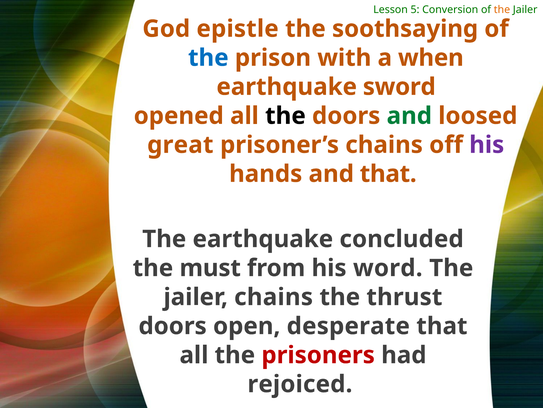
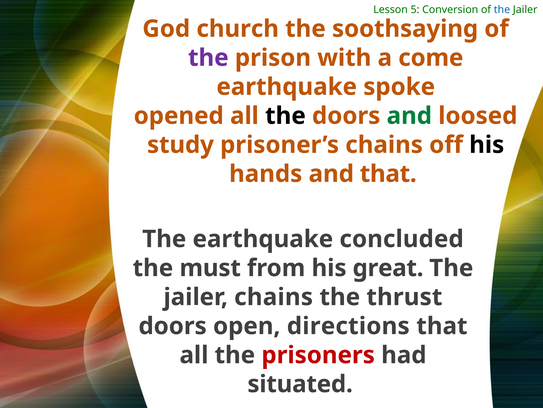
the at (502, 10) colour: orange -> blue
epistle: epistle -> church
the at (208, 58) colour: blue -> purple
when: when -> come
sword: sword -> spoke
great: great -> study
his at (487, 145) colour: purple -> black
word: word -> great
desperate: desperate -> directions
rejoiced: rejoiced -> situated
